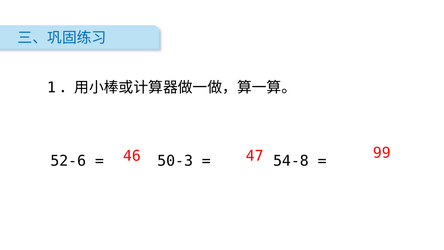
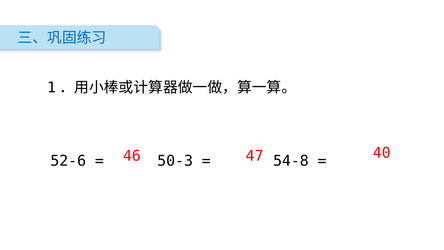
99: 99 -> 40
